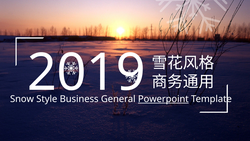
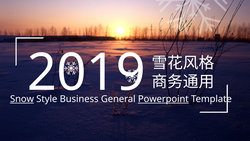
Snow underline: none -> present
